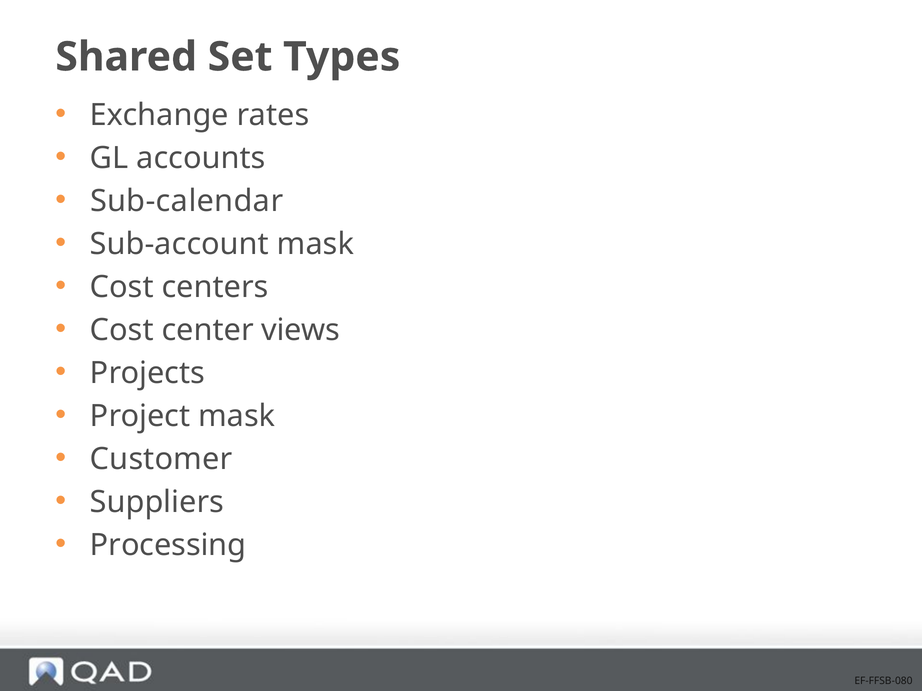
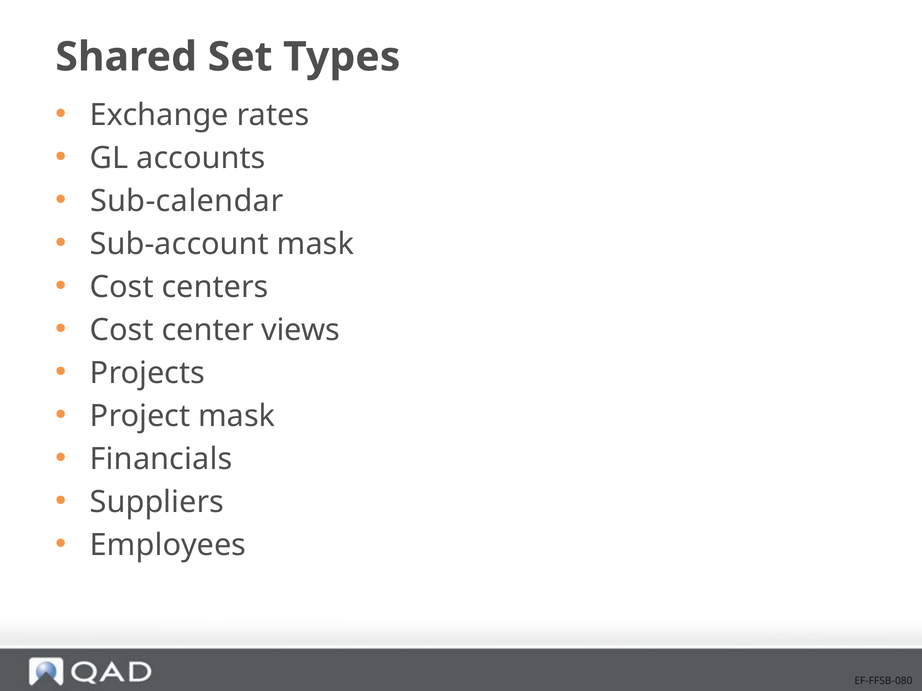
Customer: Customer -> Financials
Processing: Processing -> Employees
